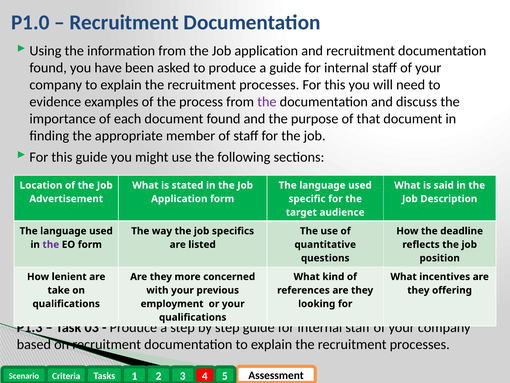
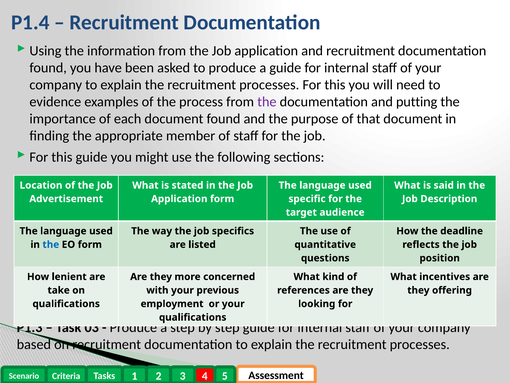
P1.0: P1.0 -> P1.4
discuss: discuss -> putting
the at (51, 244) colour: purple -> blue
